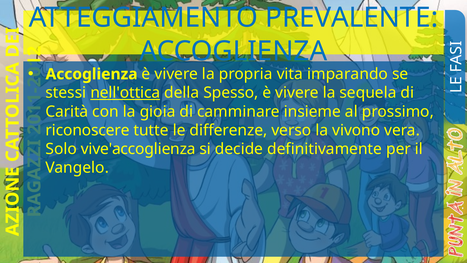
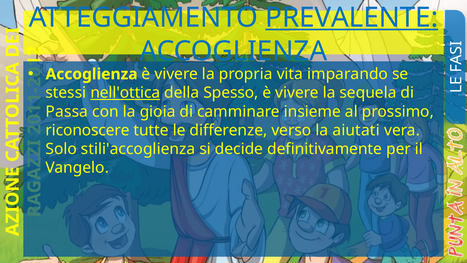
PREVALENTE underline: none -> present
Carità: Carità -> Passa
vivono: vivono -> aiutati
vive'accoglienza: vive'accoglienza -> stili'accoglienza
